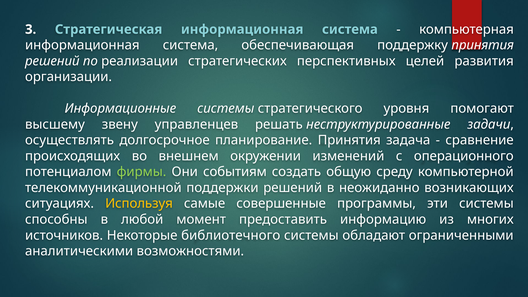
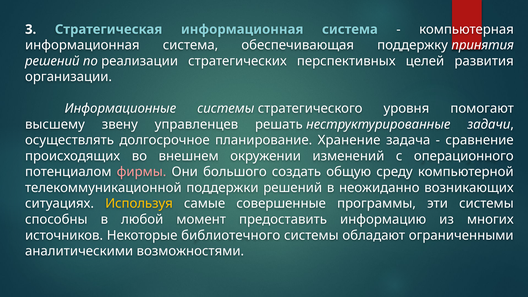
планирование Принятия: Принятия -> Хранение
фирмы colour: light green -> pink
событиям: событиям -> большого
